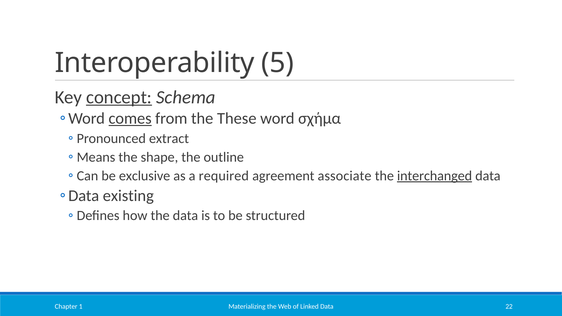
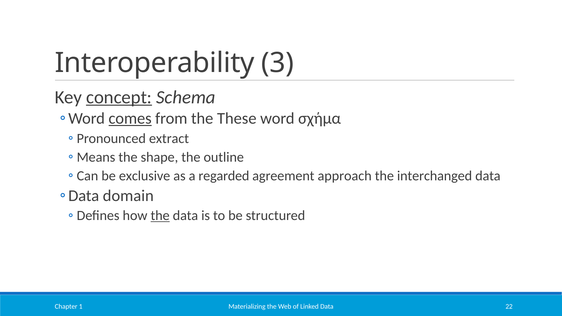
5: 5 -> 3
required: required -> regarded
associate: associate -> approach
interchanged underline: present -> none
existing: existing -> domain
the at (160, 216) underline: none -> present
